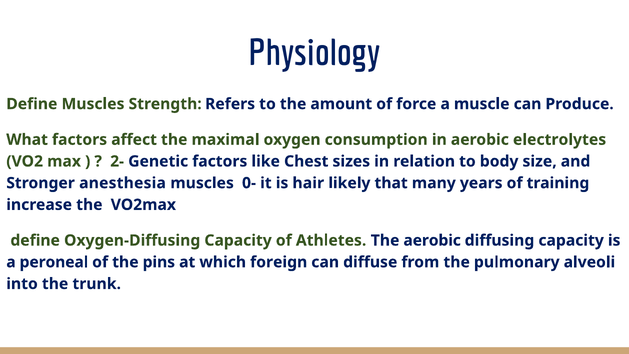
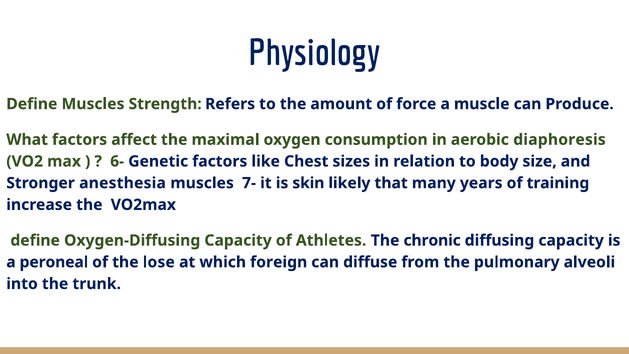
electrolytes: electrolytes -> diaphoresis
2-: 2- -> 6-
0-: 0- -> 7-
hair: hair -> skin
The aerobic: aerobic -> chronic
pins: pins -> lose
